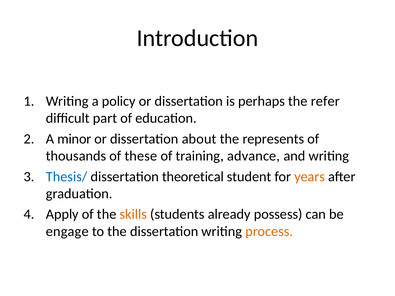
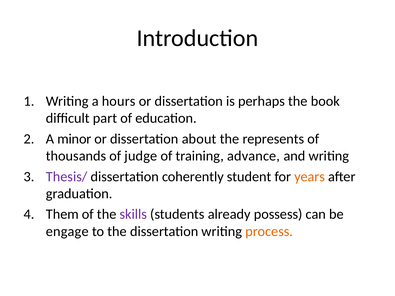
policy: policy -> hours
refer: refer -> book
these: these -> judge
Thesis/ colour: blue -> purple
theoretical: theoretical -> coherently
Apply: Apply -> Them
skills colour: orange -> purple
